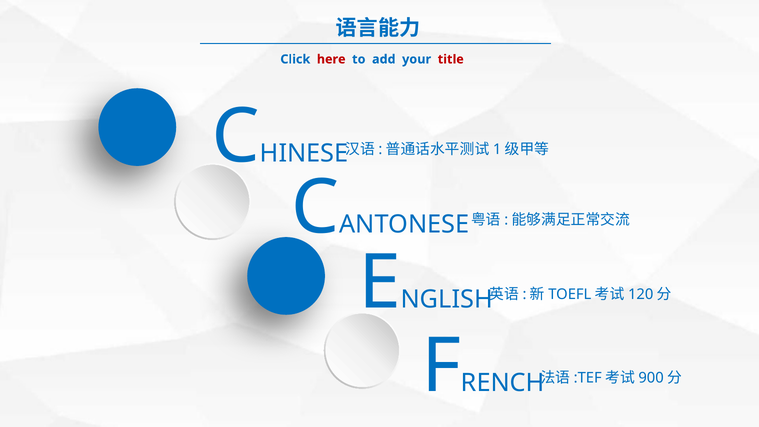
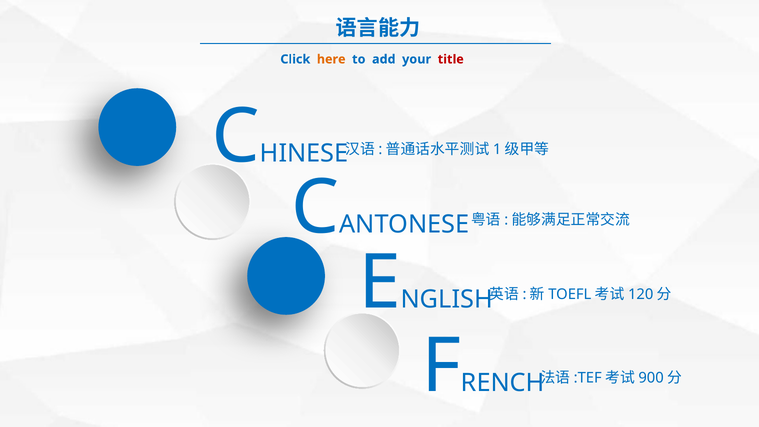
here colour: red -> orange
